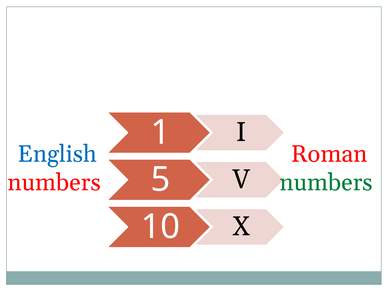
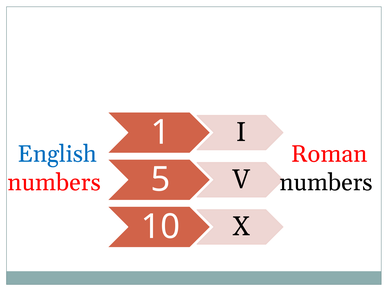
numbers at (326, 183) colour: green -> black
